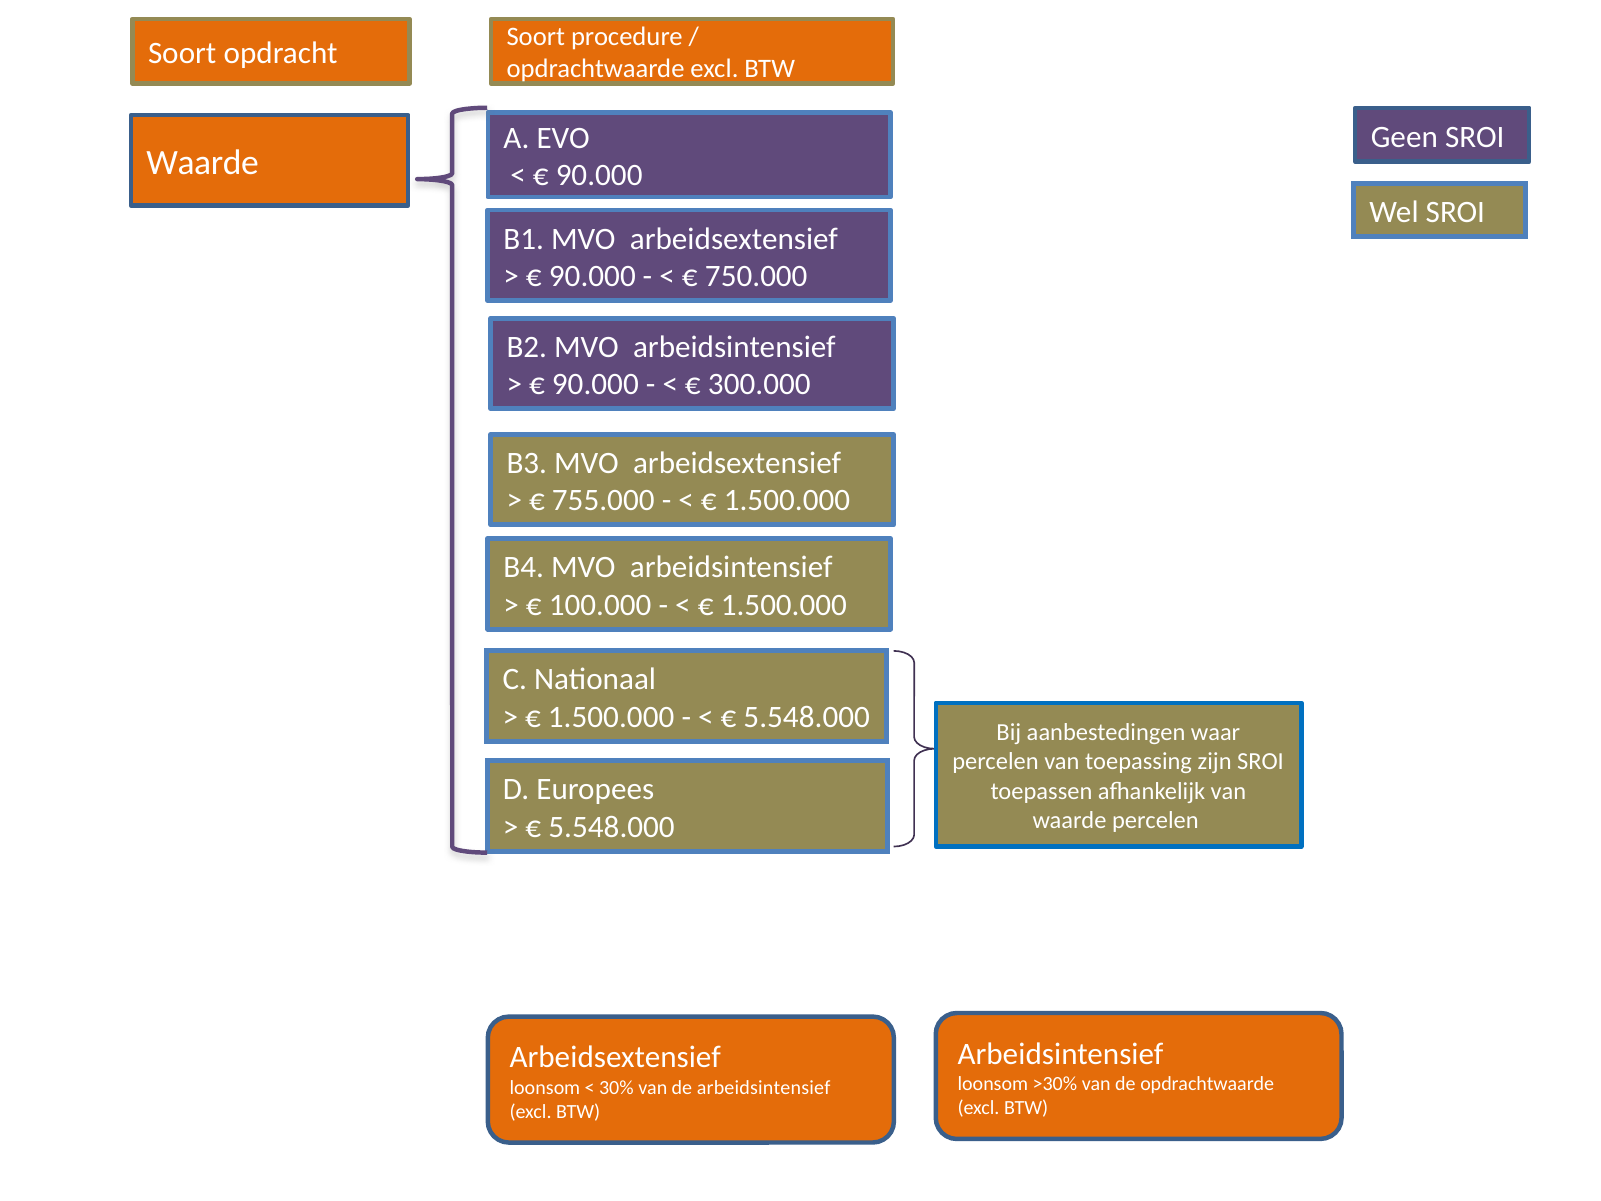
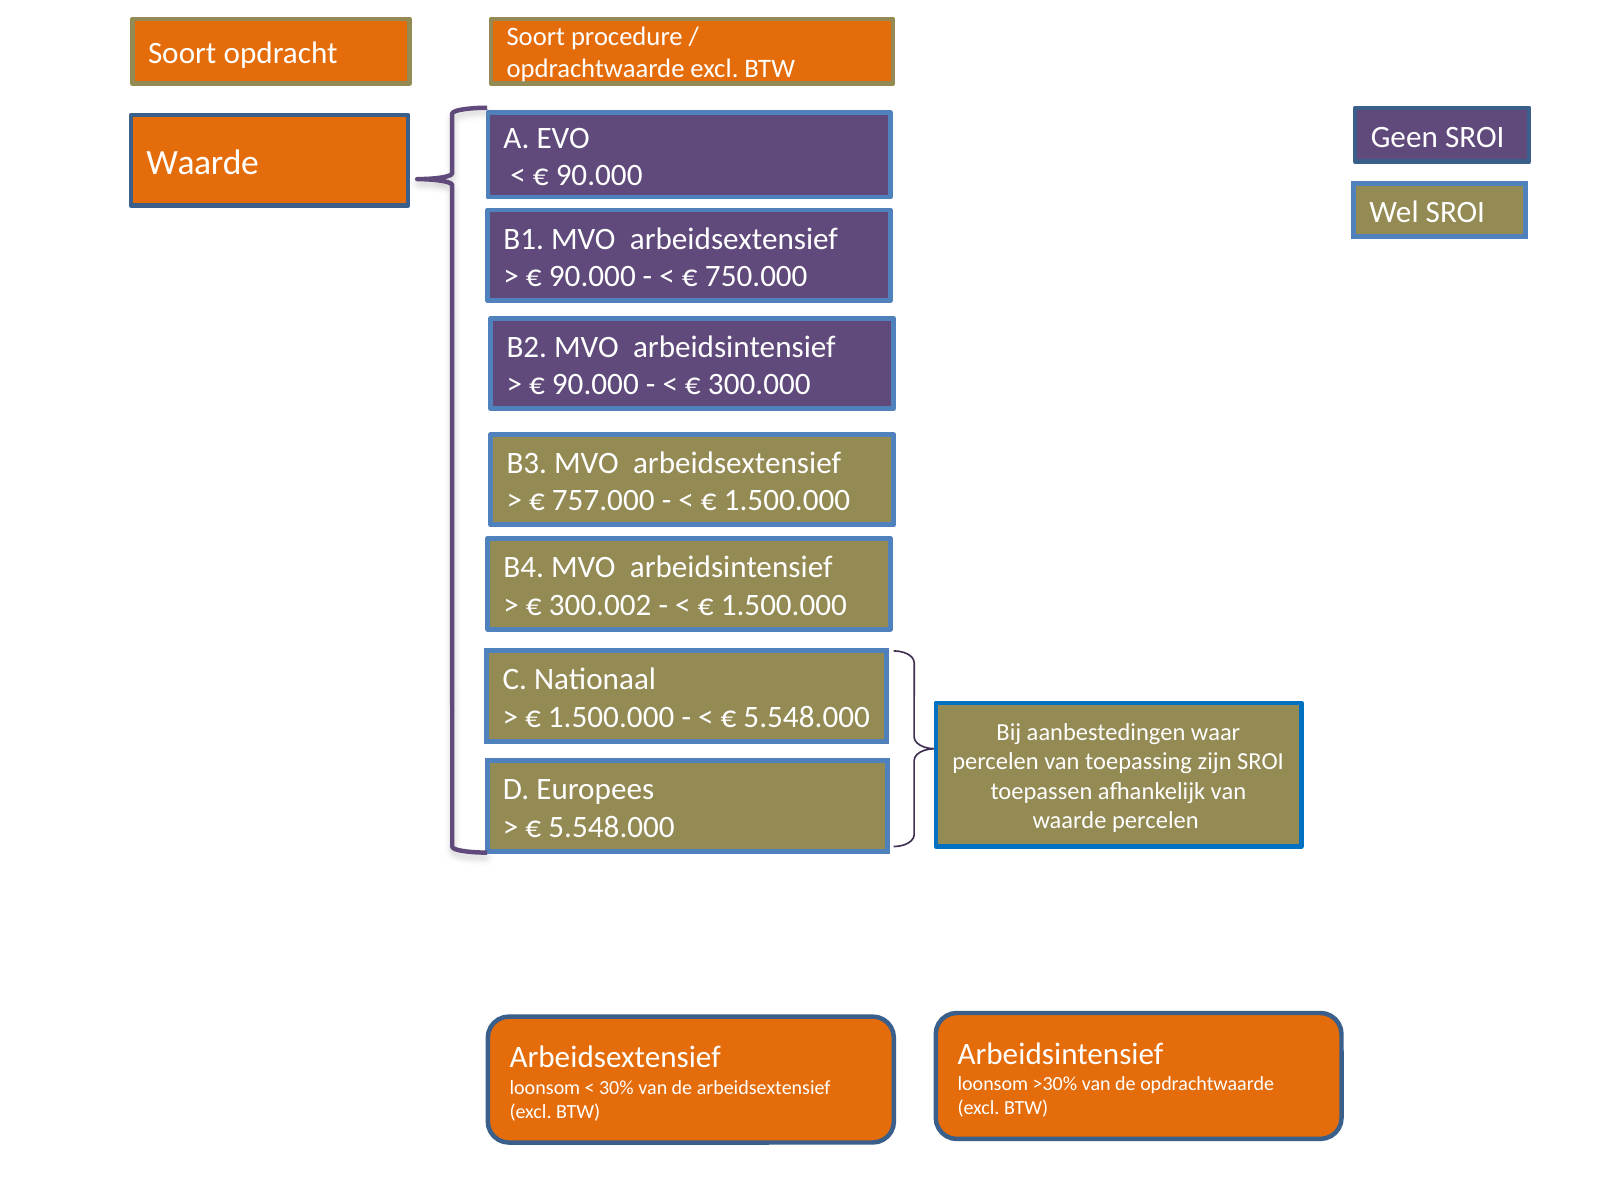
755.000: 755.000 -> 757.000
100.000: 100.000 -> 300.002
de arbeidsintensief: arbeidsintensief -> arbeidsextensief
